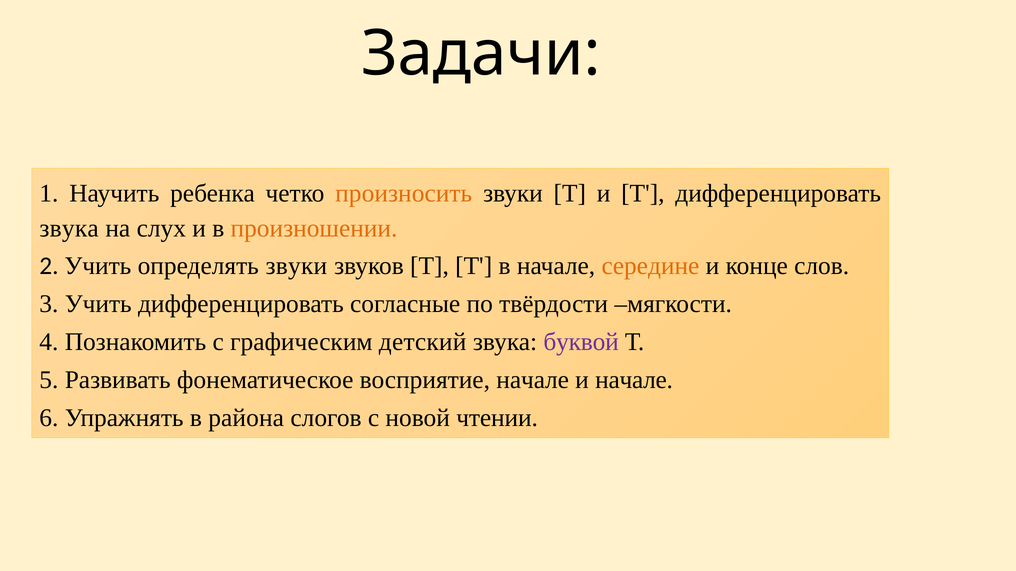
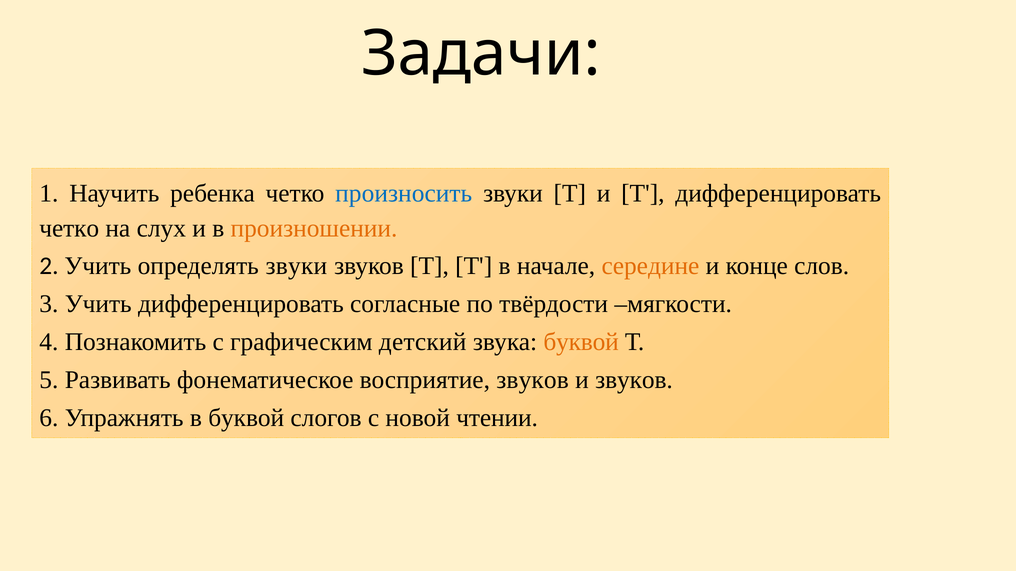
произносить colour: orange -> blue
звука at (69, 229): звука -> четко
буквой at (581, 342) colour: purple -> orange
восприятие начале: начале -> звуков
и начале: начале -> звуков
в района: района -> буквой
